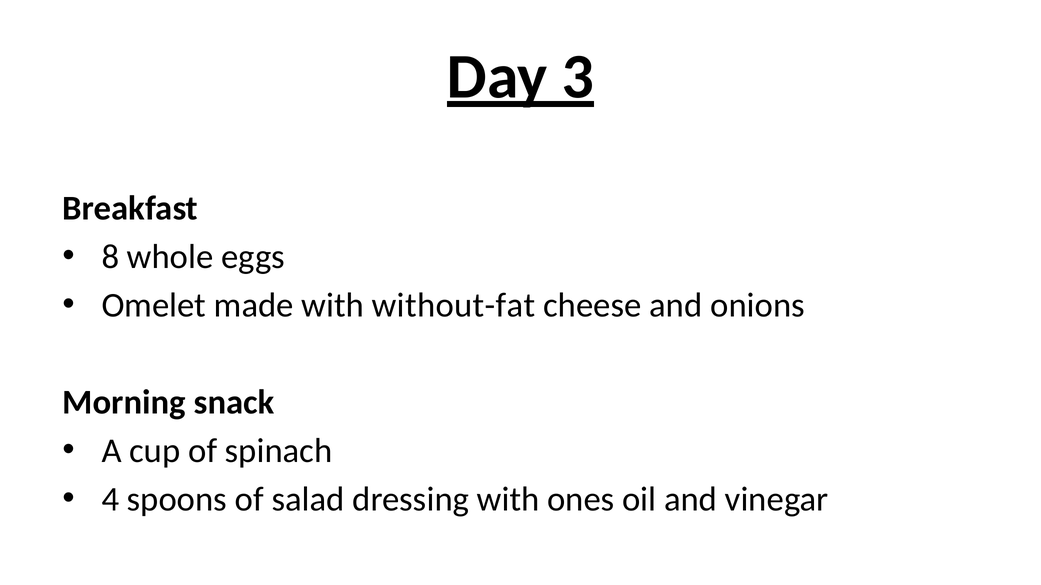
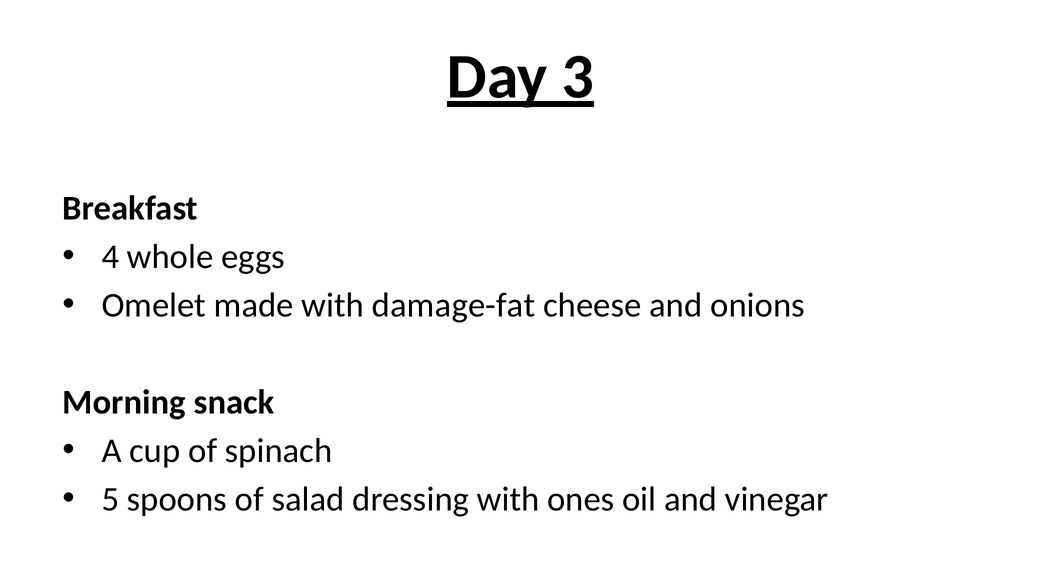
8: 8 -> 4
without-fat: without-fat -> damage-fat
4: 4 -> 5
